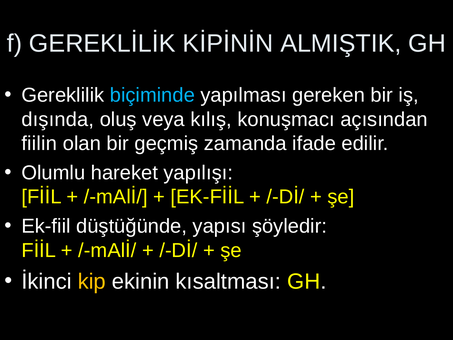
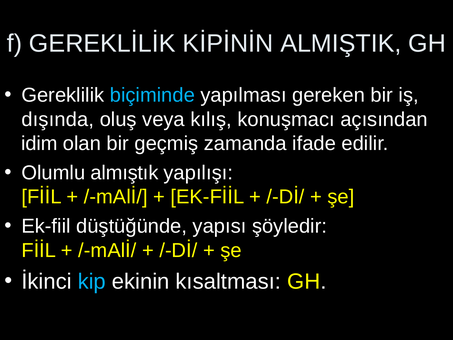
fiilin: fiilin -> idim
hareket: hareket -> almıştık
kip colour: yellow -> light blue
